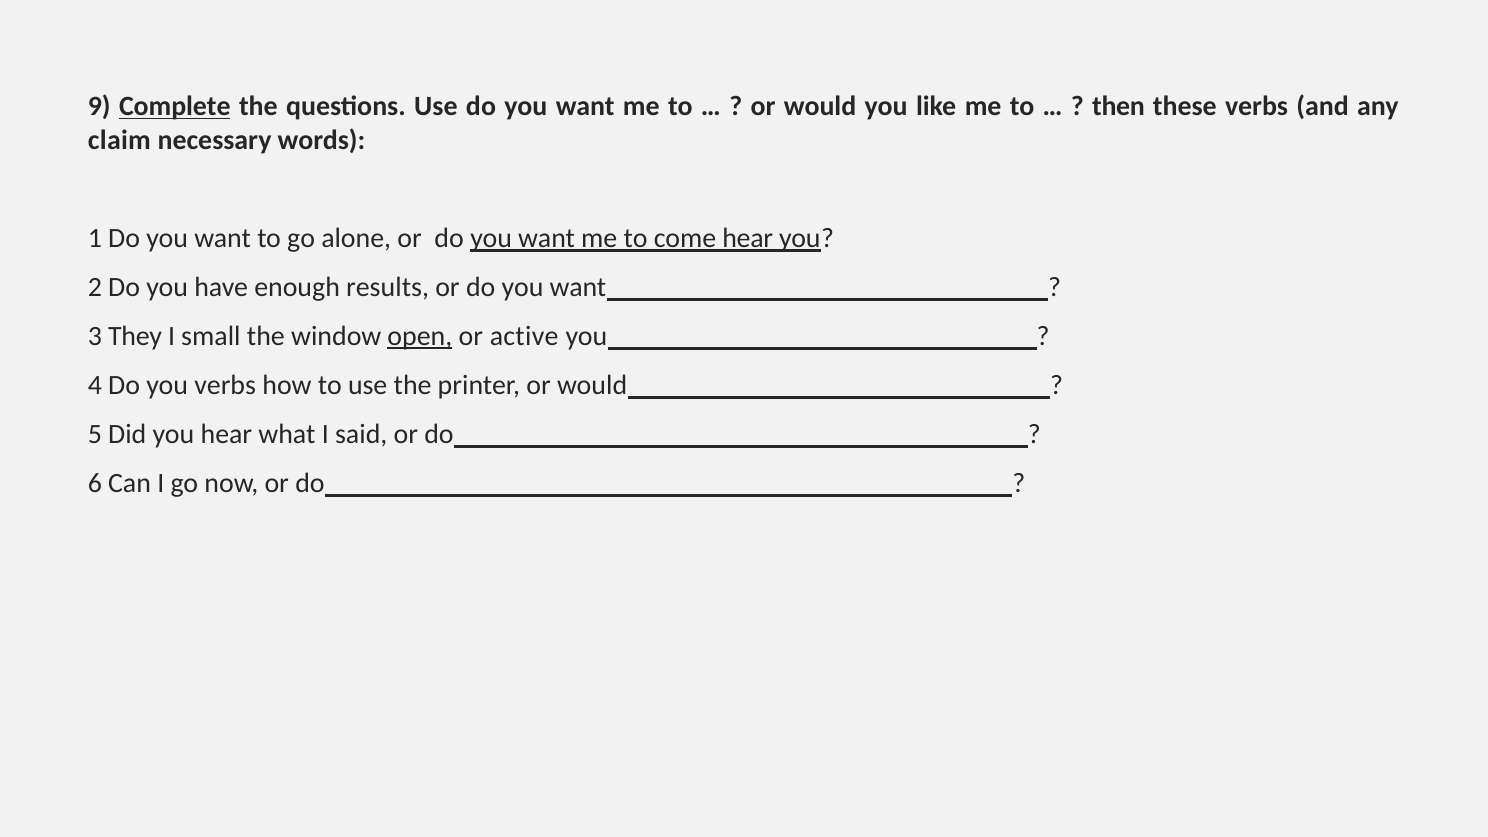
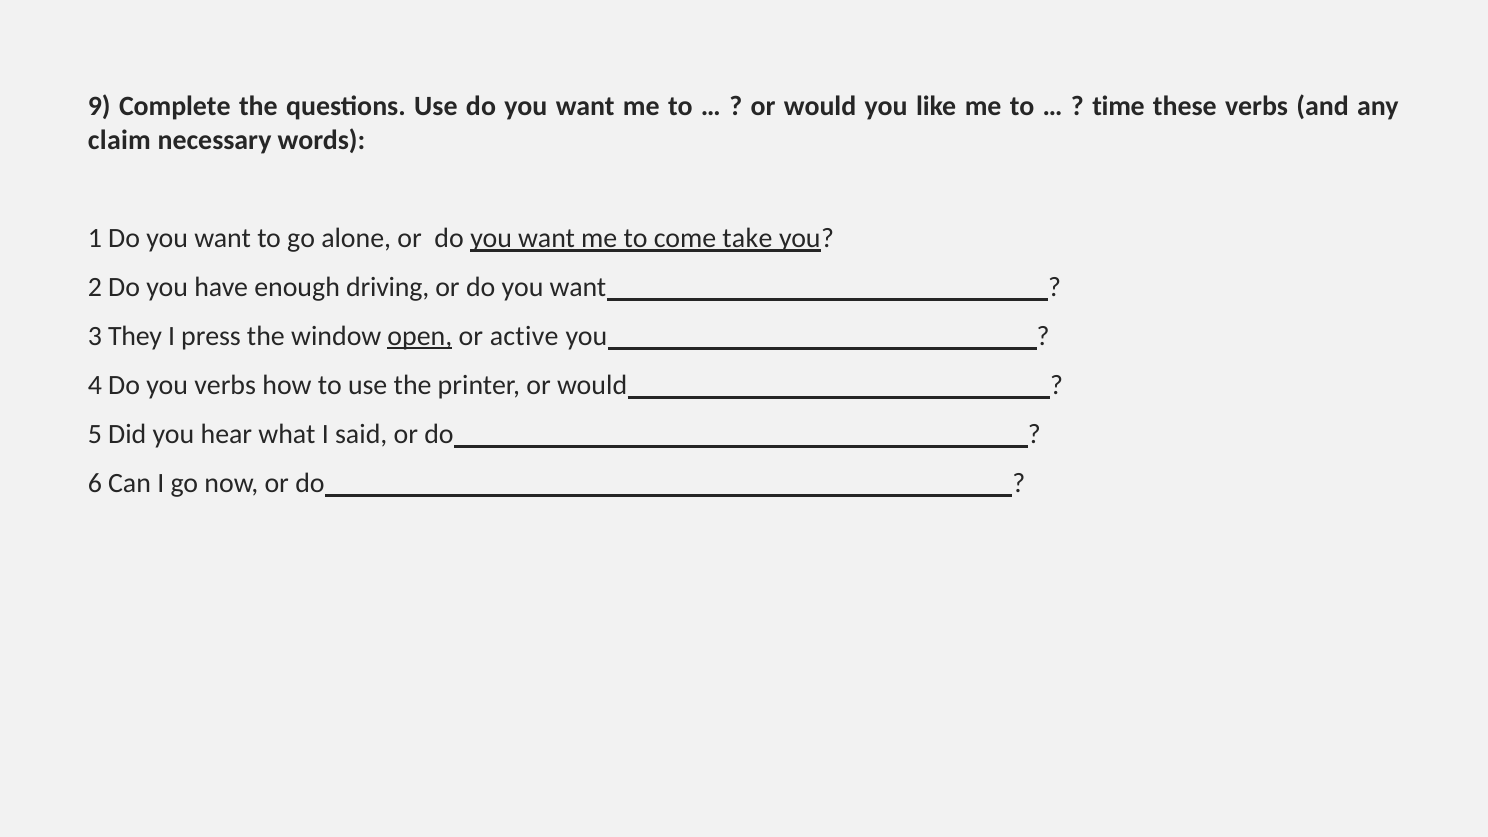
Complete underline: present -> none
then: then -> time
come hear: hear -> take
results: results -> driving
small: small -> press
